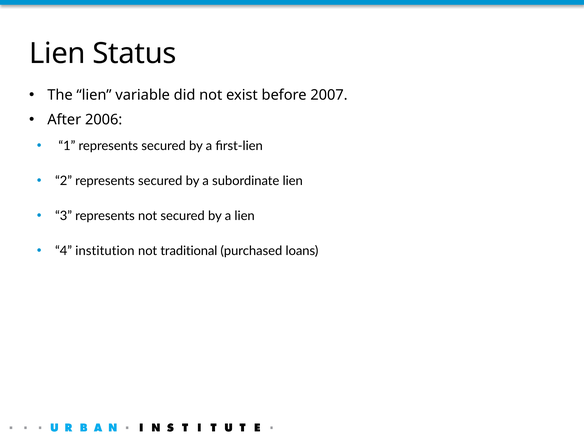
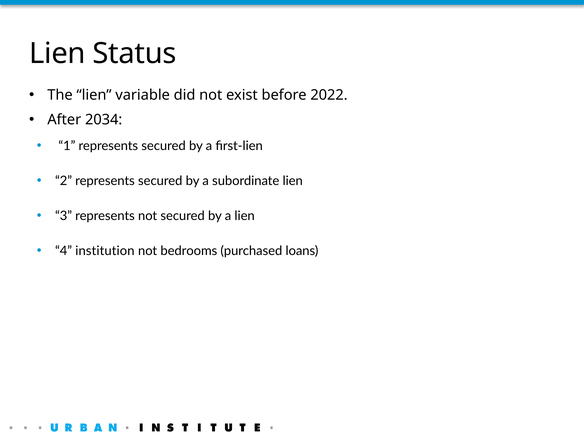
2007: 2007 -> 2022
2006: 2006 -> 2034
traditional: traditional -> bedrooms
